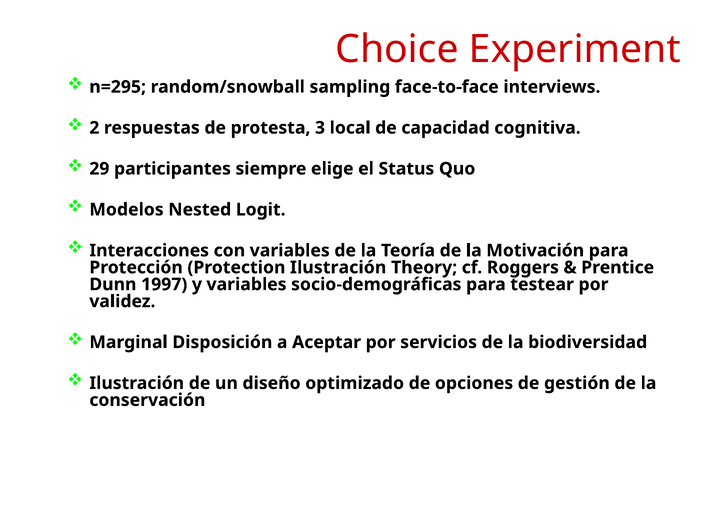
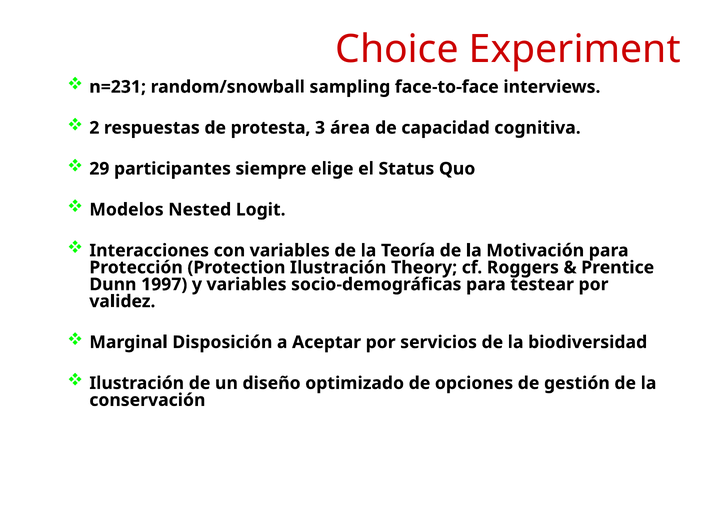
n=295: n=295 -> n=231
local: local -> área
